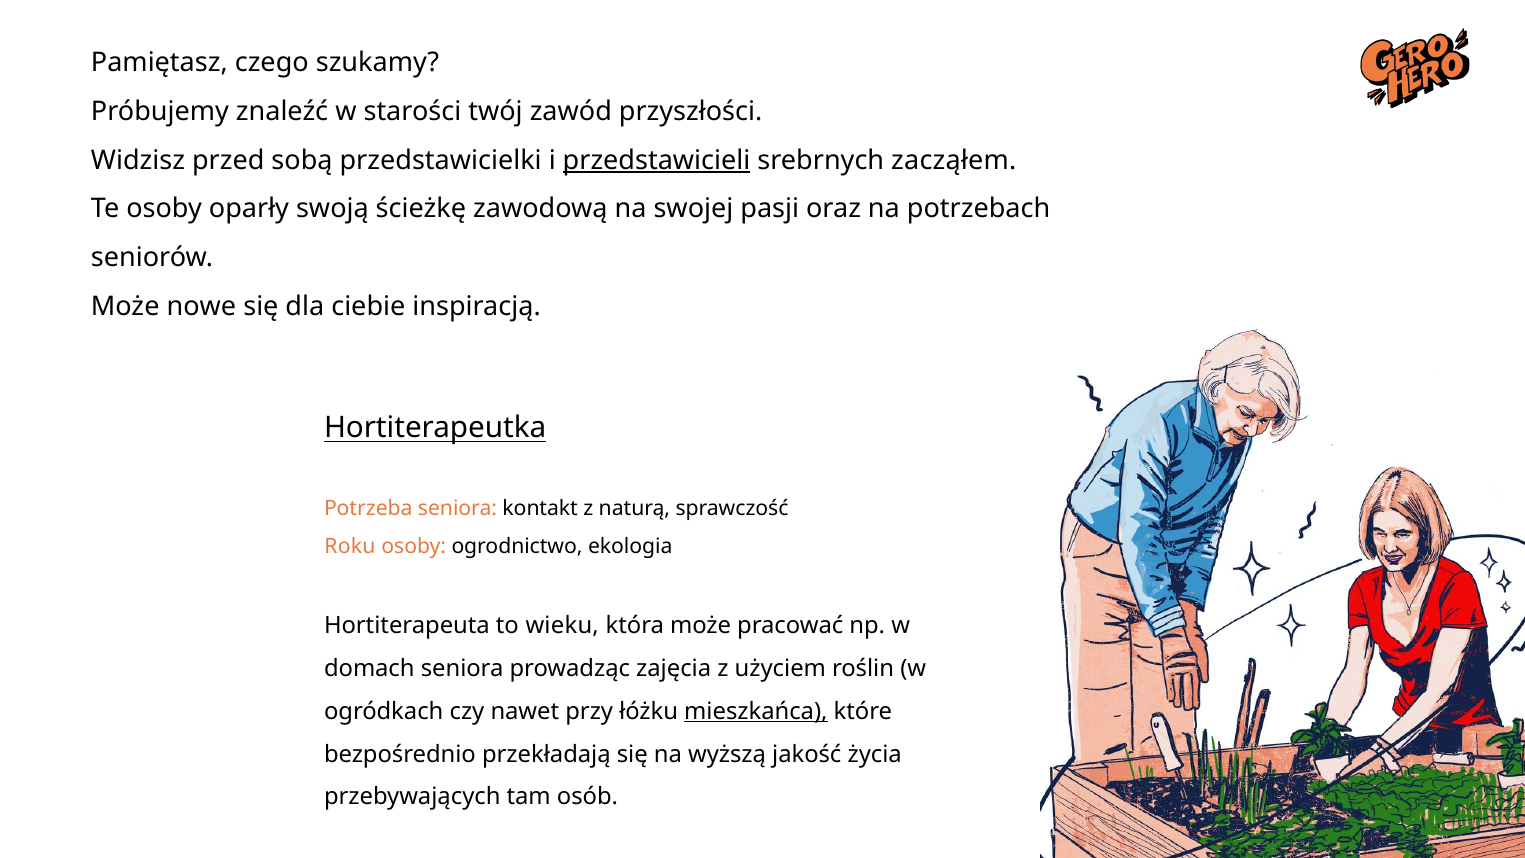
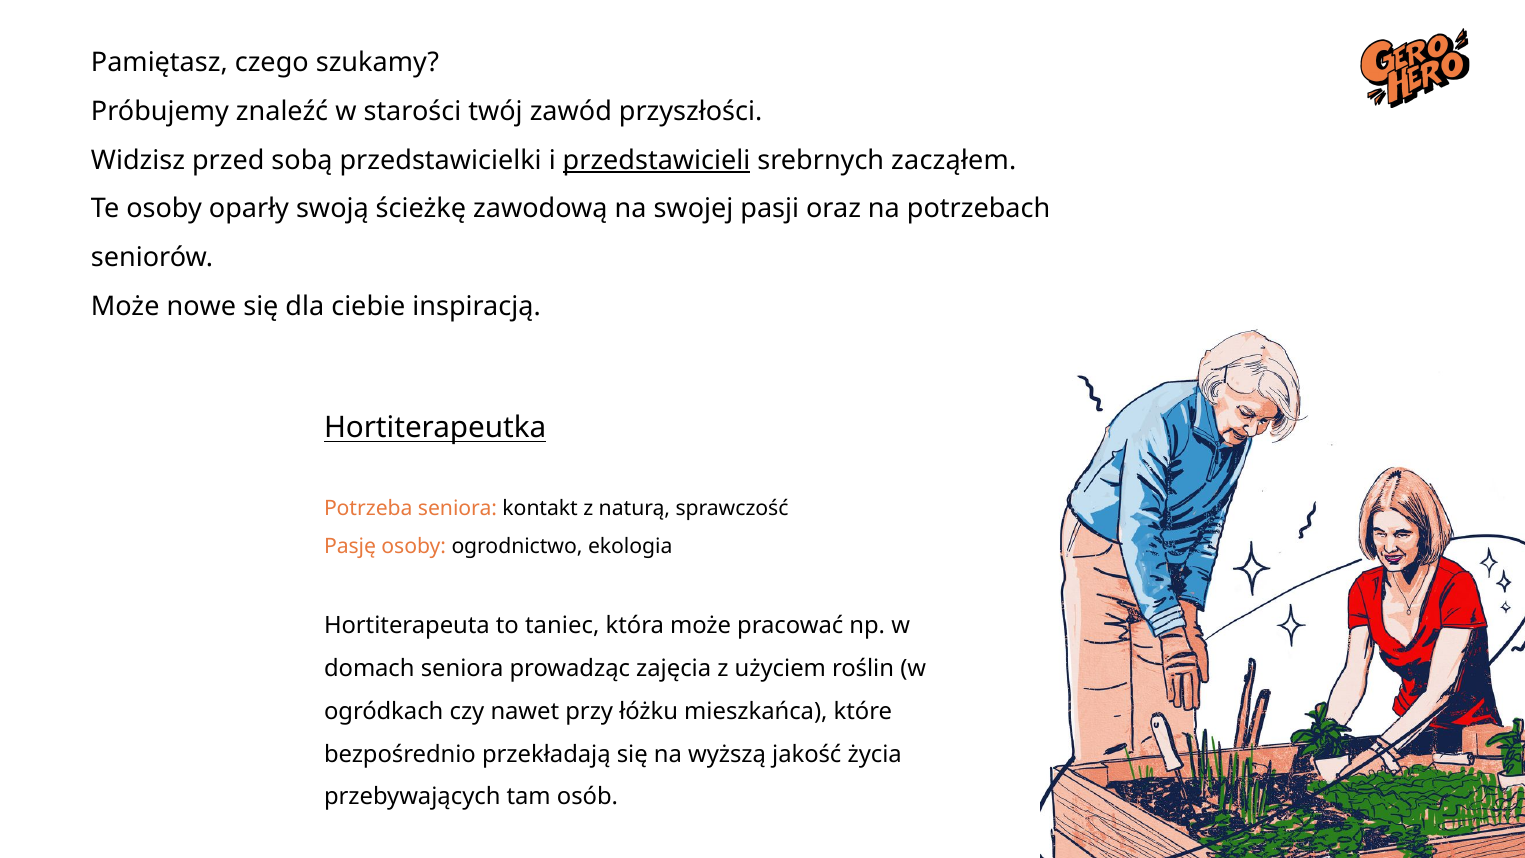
Roku: Roku -> Pasję
wieku: wieku -> taniec
mieszkańca underline: present -> none
